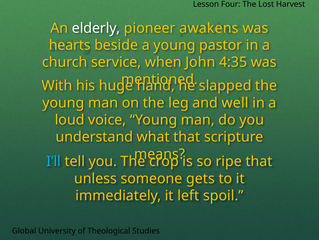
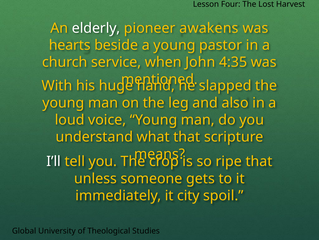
well: well -> also
I’ll colour: light blue -> white
left: left -> city
